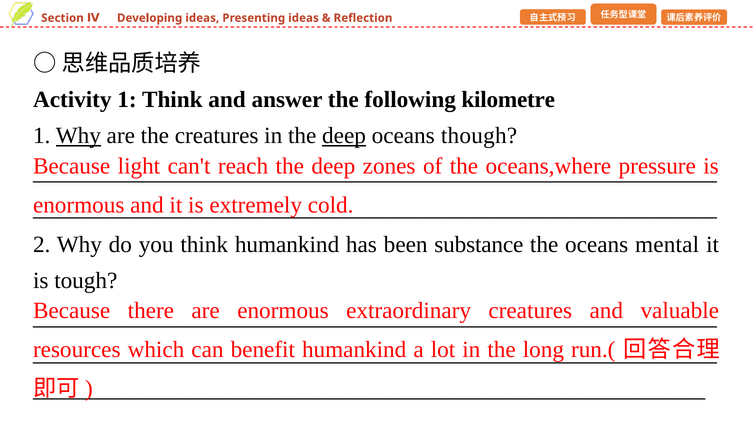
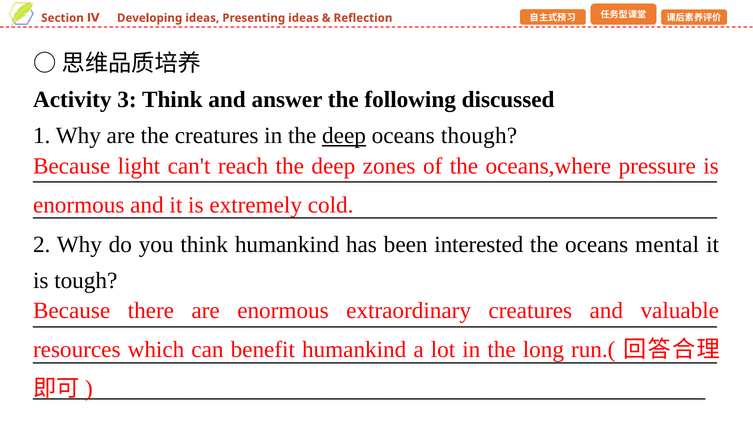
Activity 1: 1 -> 3
kilometre: kilometre -> discussed
Why at (78, 136) underline: present -> none
substance: substance -> interested
